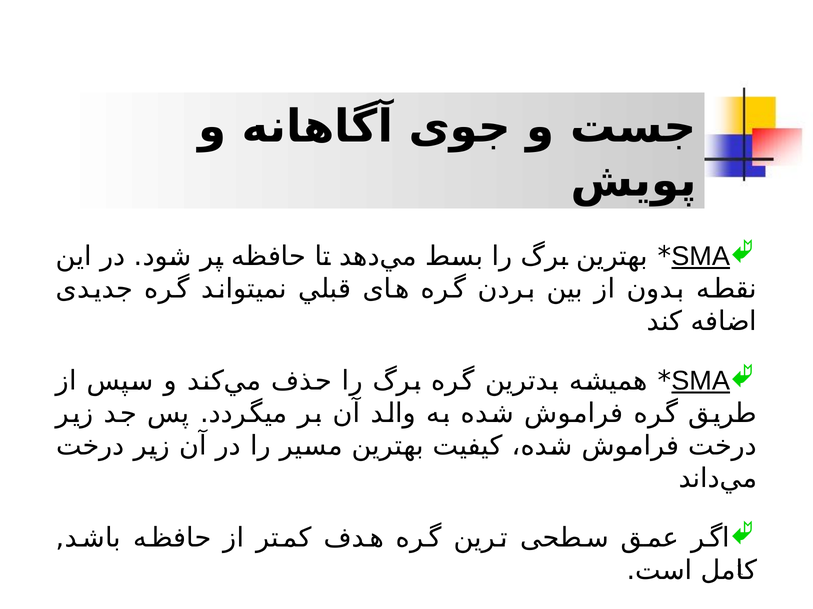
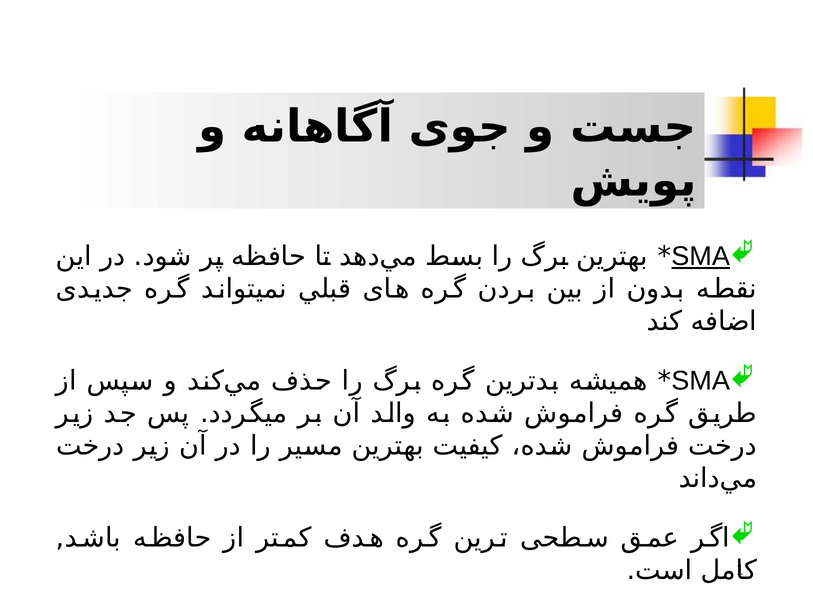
SMA at (701, 381) underline: present -> none
